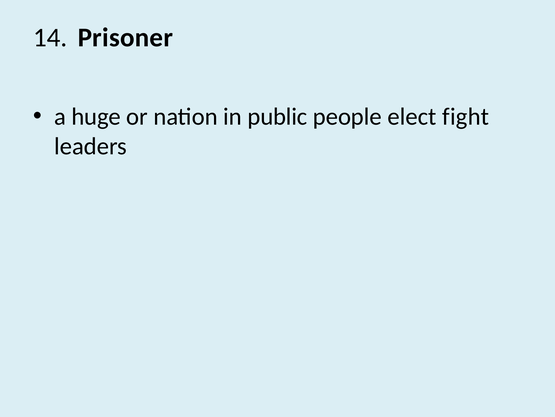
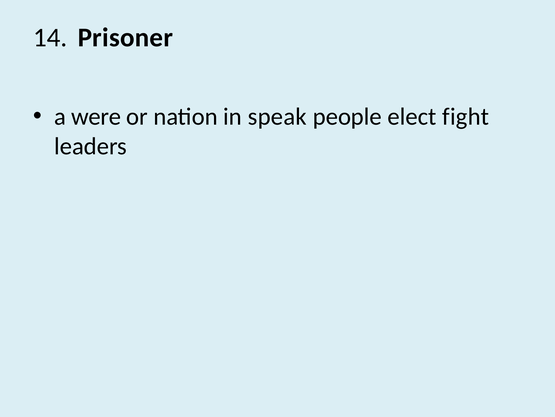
huge: huge -> were
public: public -> speak
